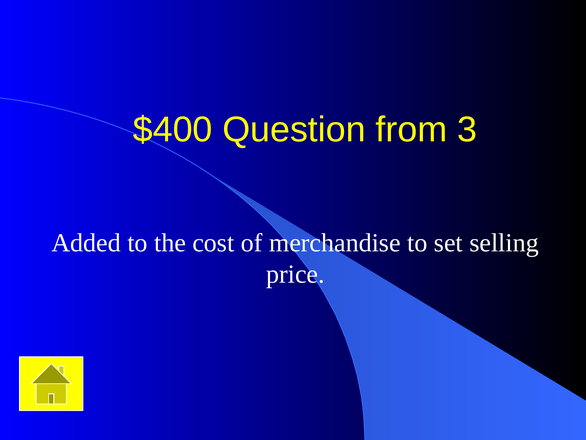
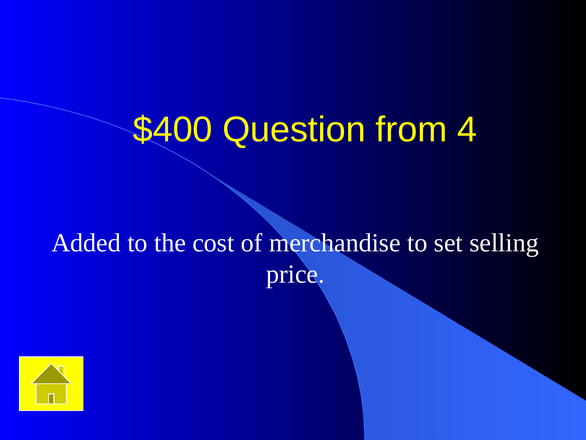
3: 3 -> 4
